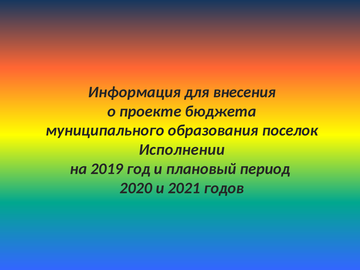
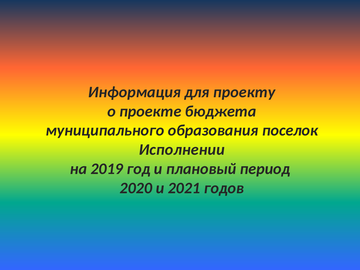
внесения: внесения -> проекту
